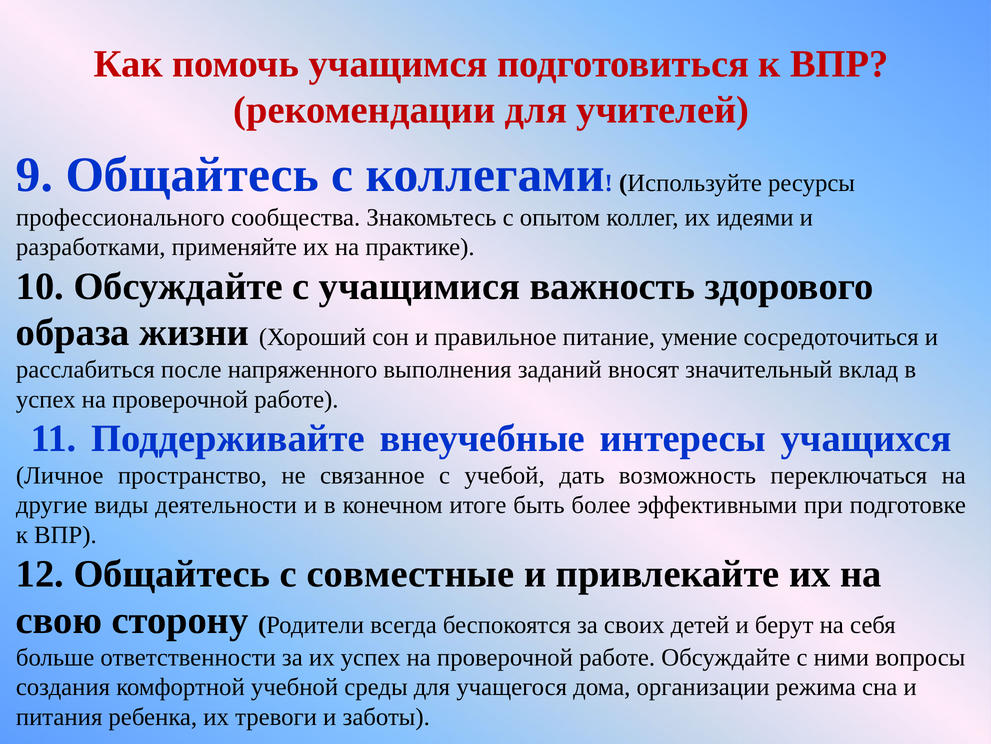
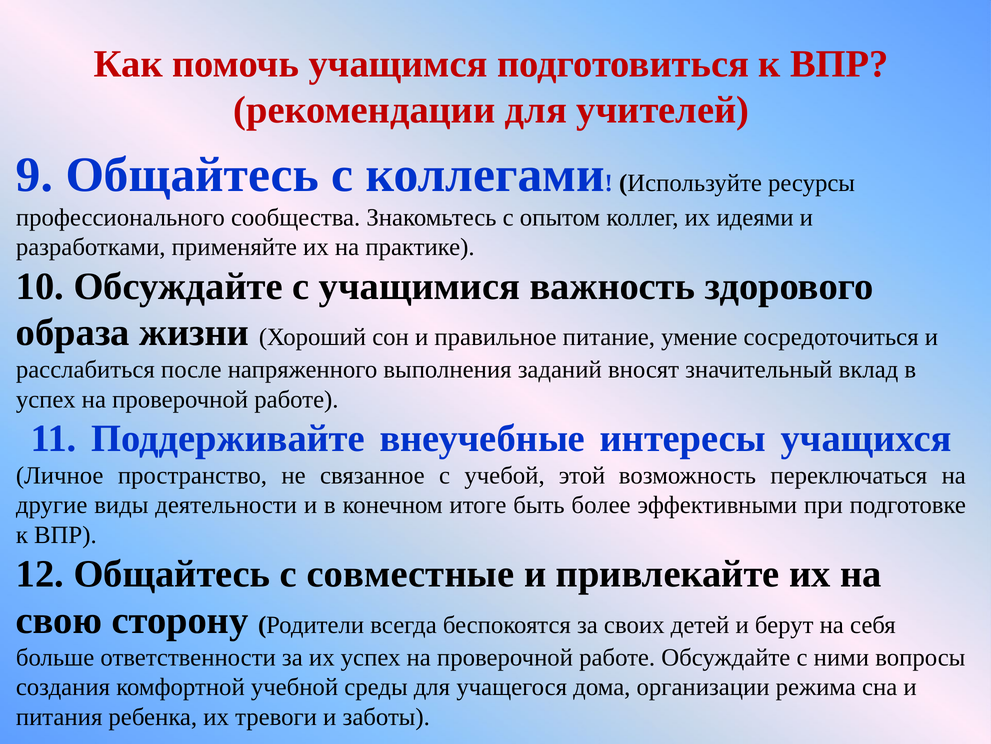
дать: дать -> этой
